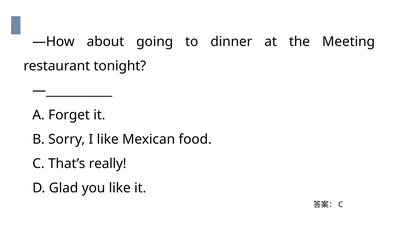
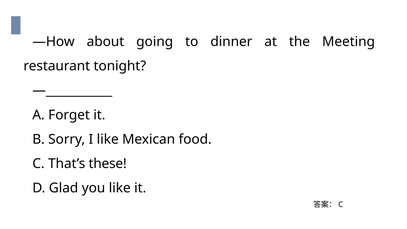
really: really -> these
